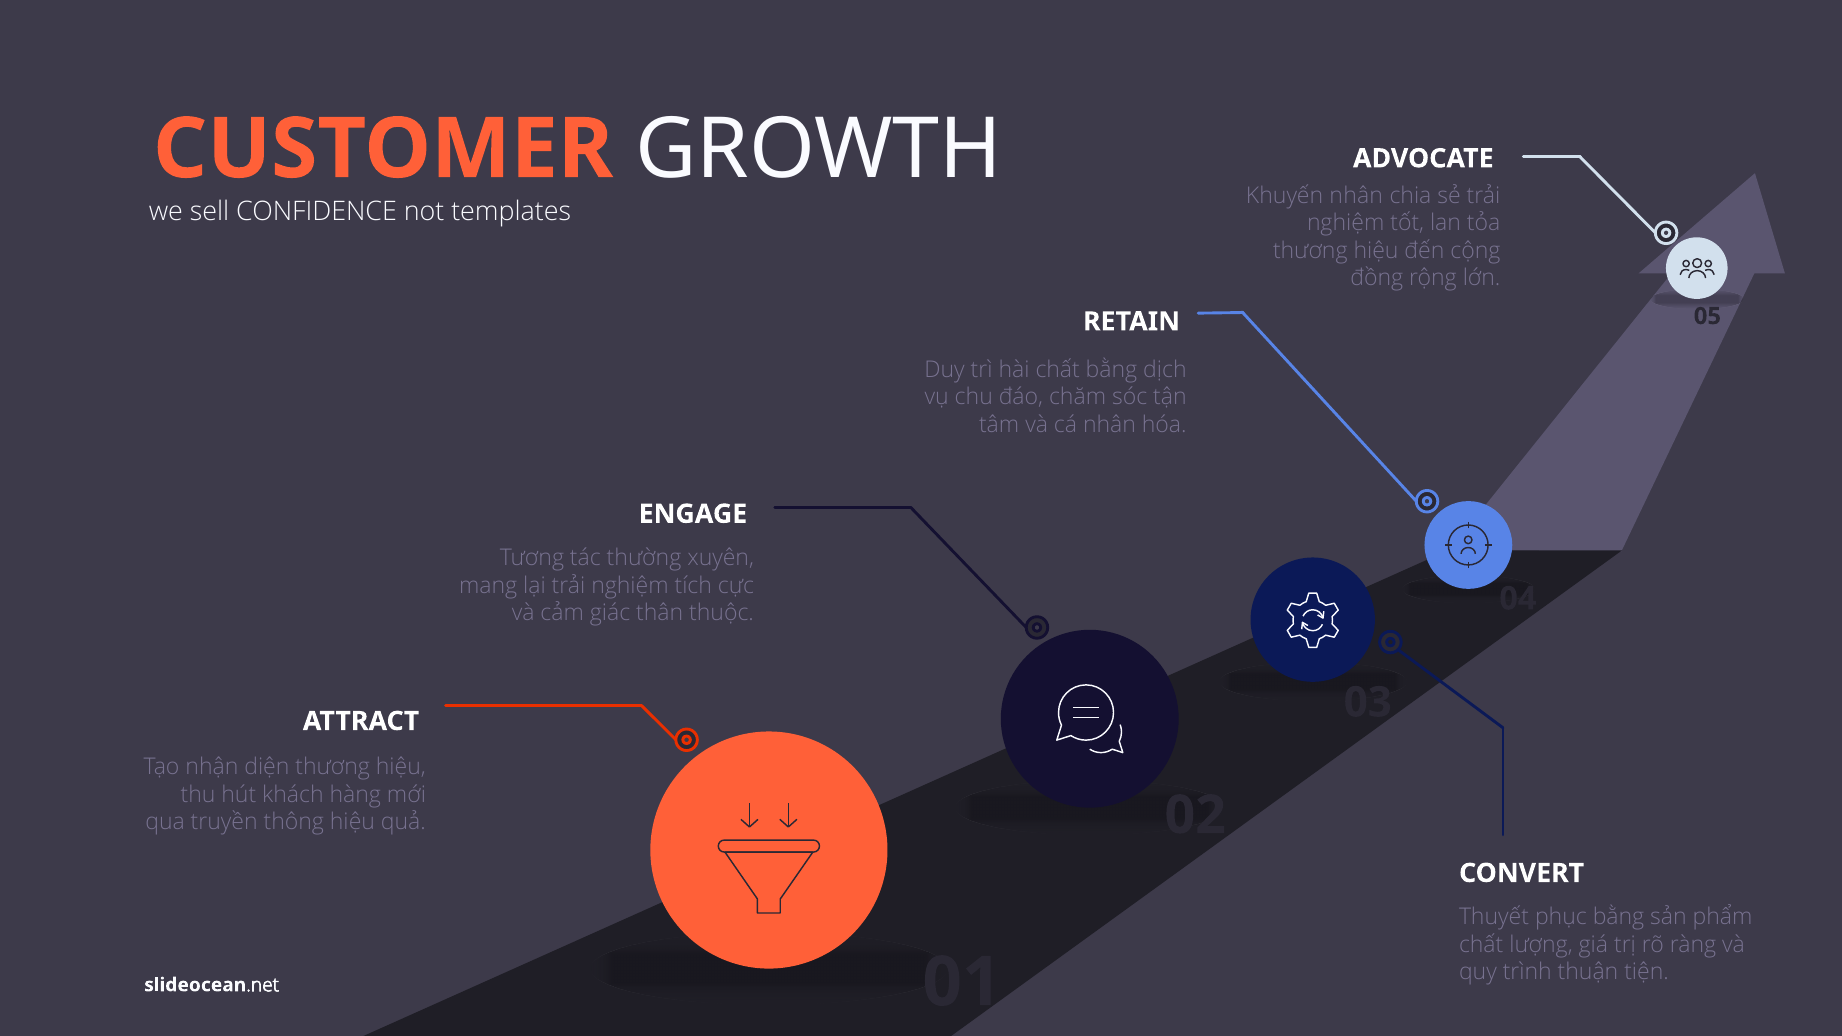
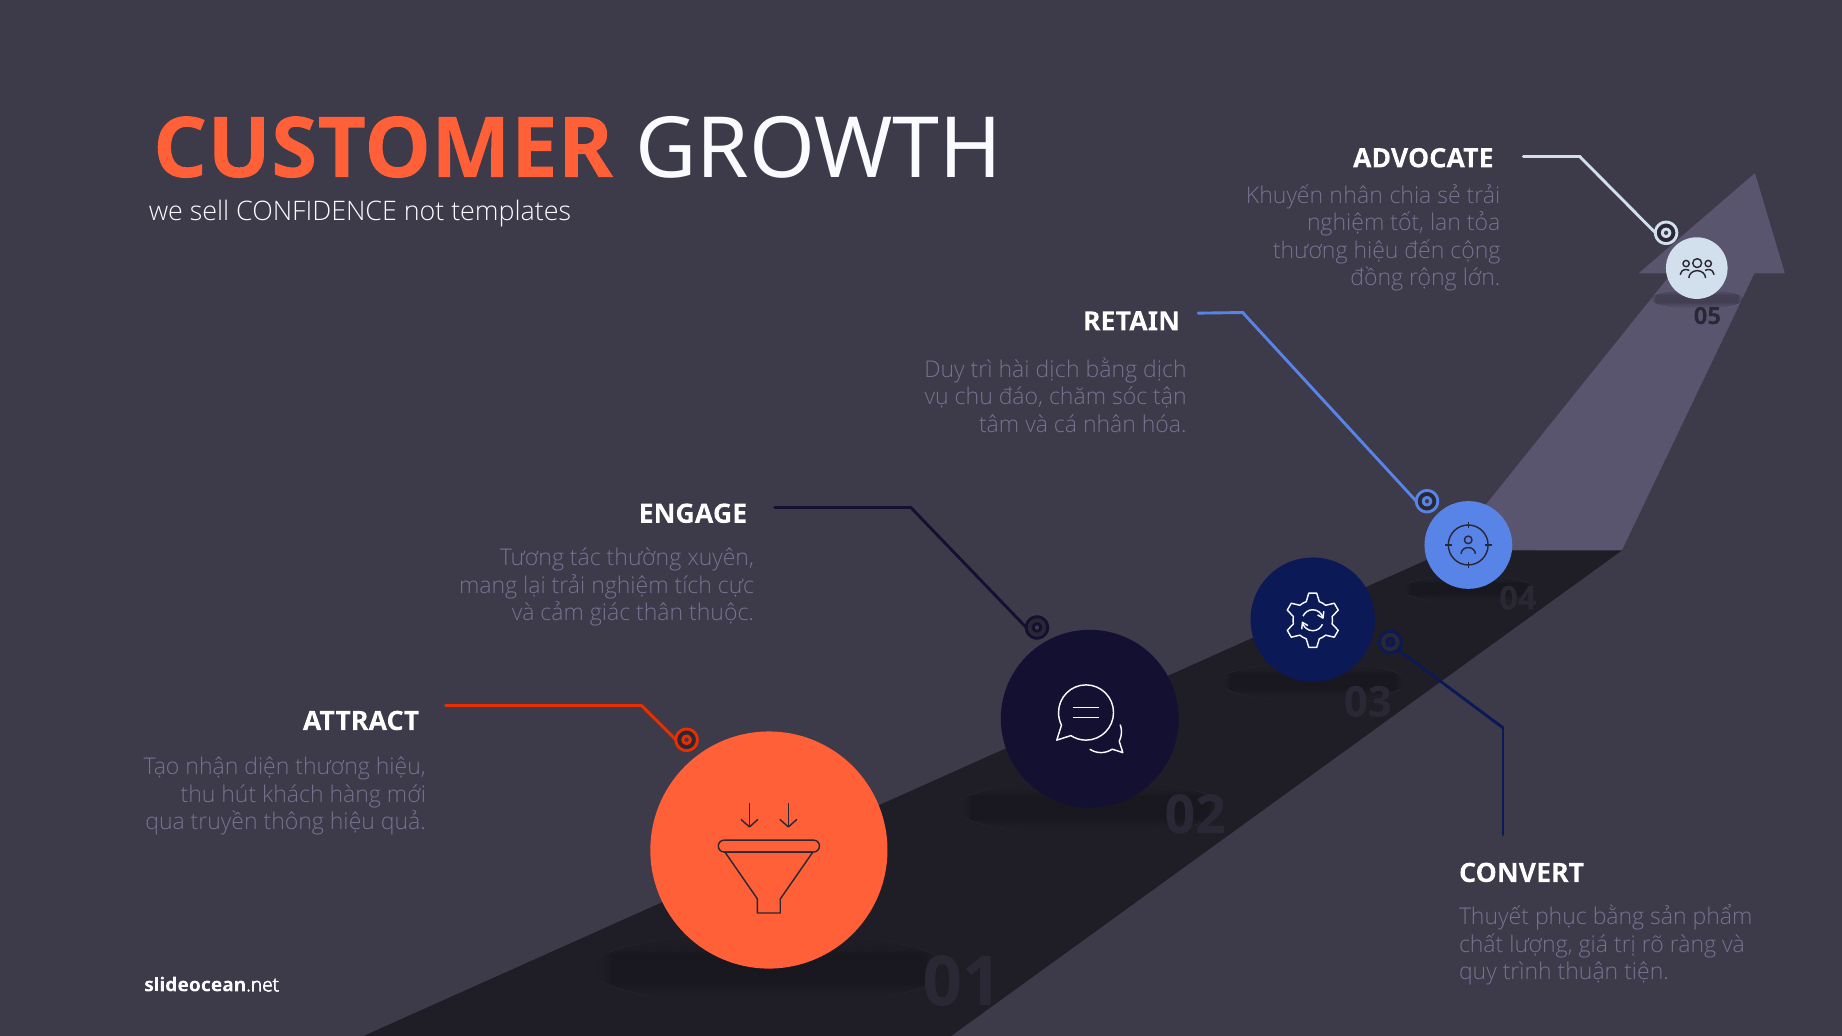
hài chất: chất -> dịch
